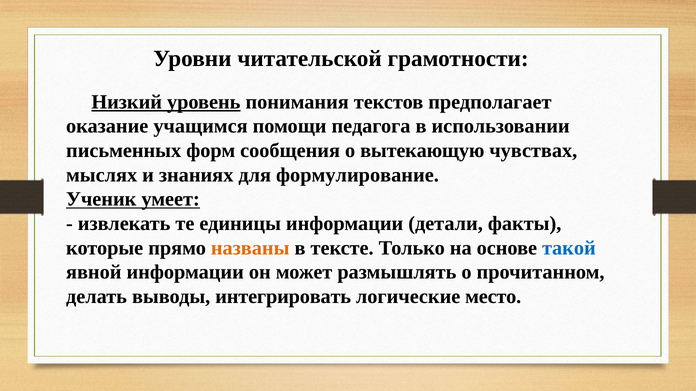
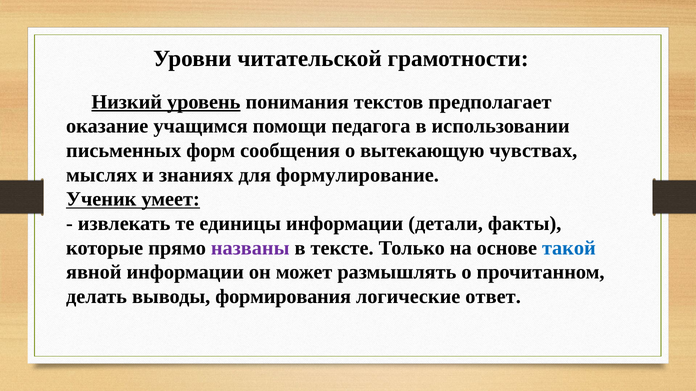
названы colour: orange -> purple
интегрировать: интегрировать -> формирования
место: место -> ответ
